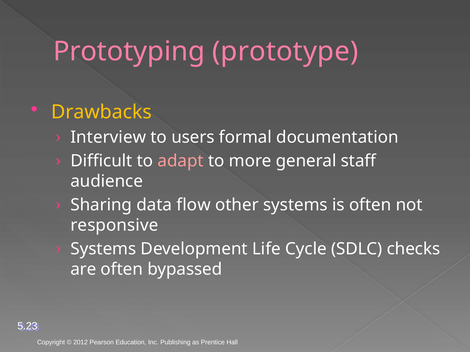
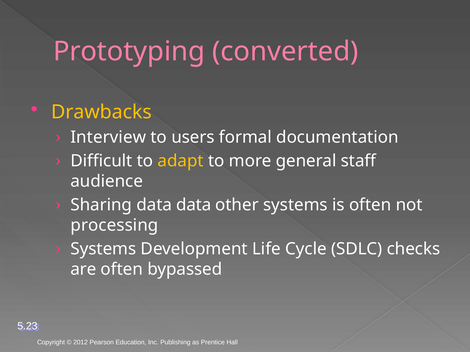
prototype: prototype -> converted
adapt colour: pink -> yellow
data flow: flow -> data
responsive: responsive -> processing
